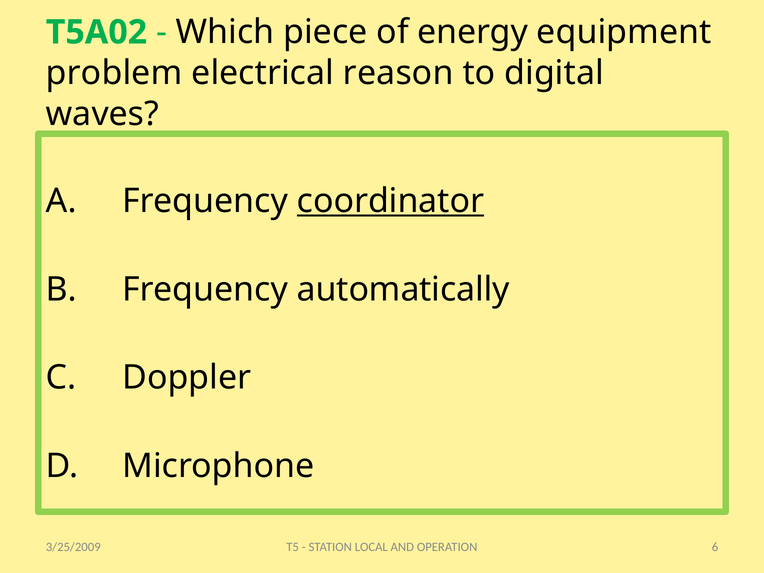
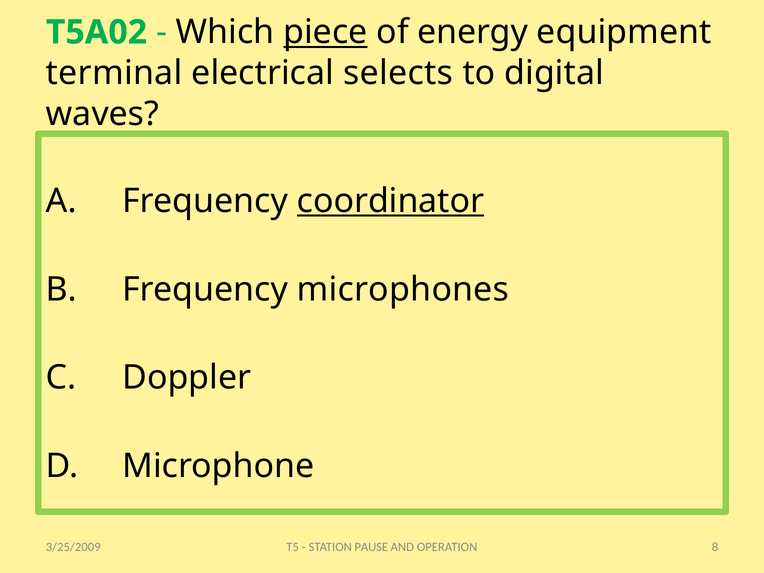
piece underline: none -> present
problem: problem -> terminal
reason: reason -> selects
automatically: automatically -> microphones
LOCAL: LOCAL -> PAUSE
6: 6 -> 8
